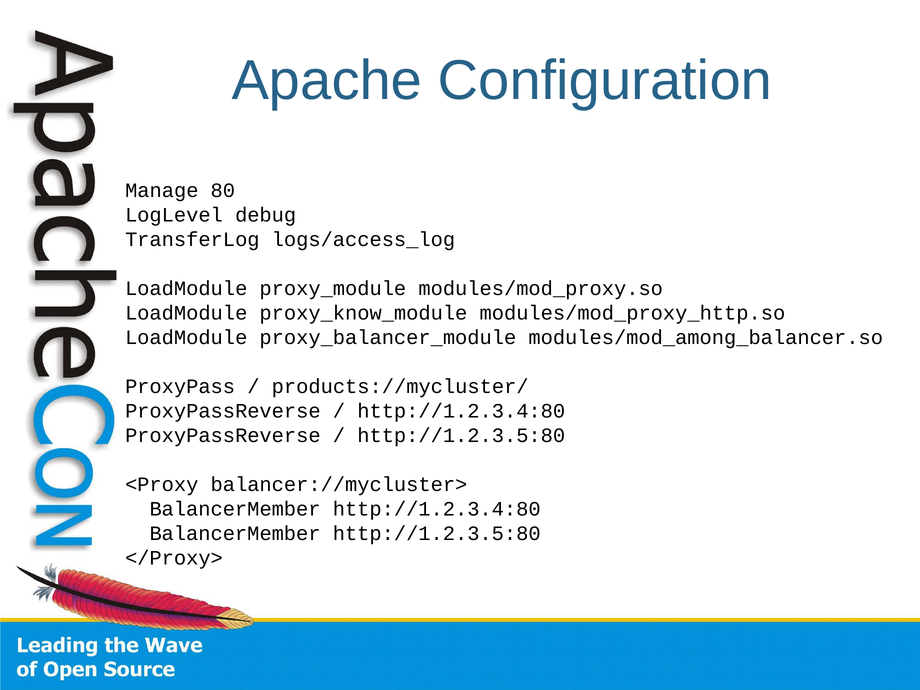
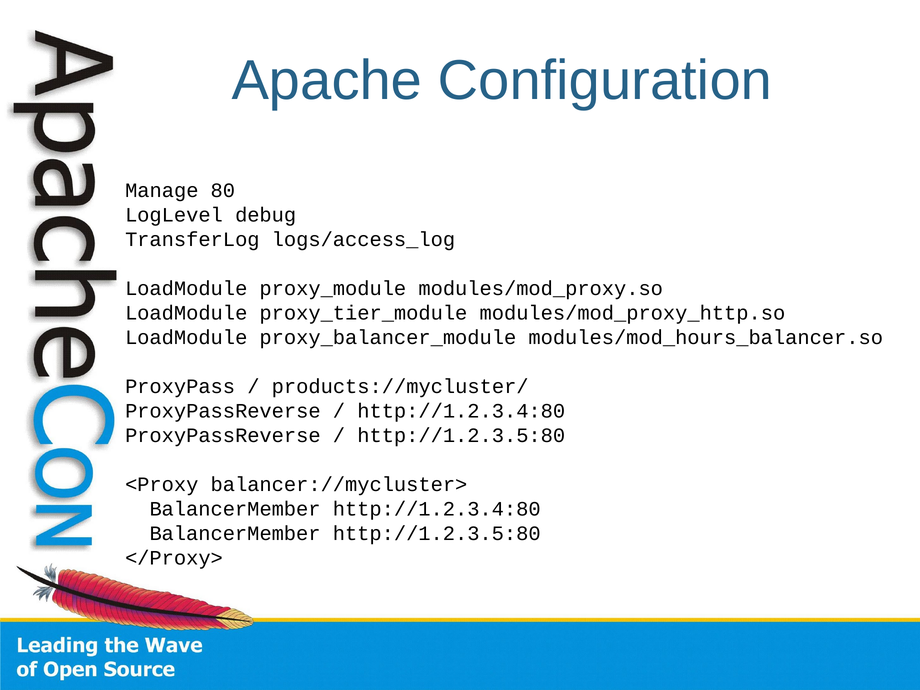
proxy_know_module: proxy_know_module -> proxy_tier_module
modules/mod_among_balancer.so: modules/mod_among_balancer.so -> modules/mod_hours_balancer.so
